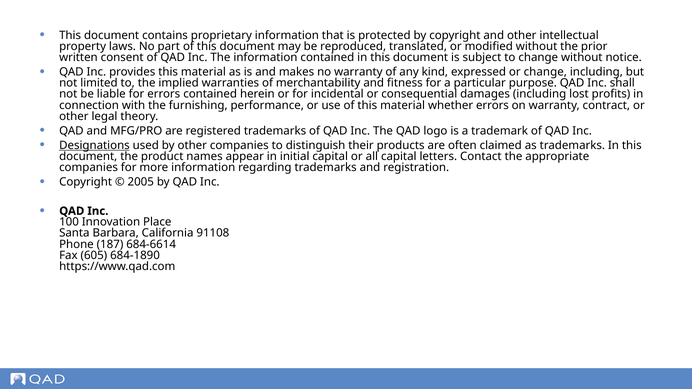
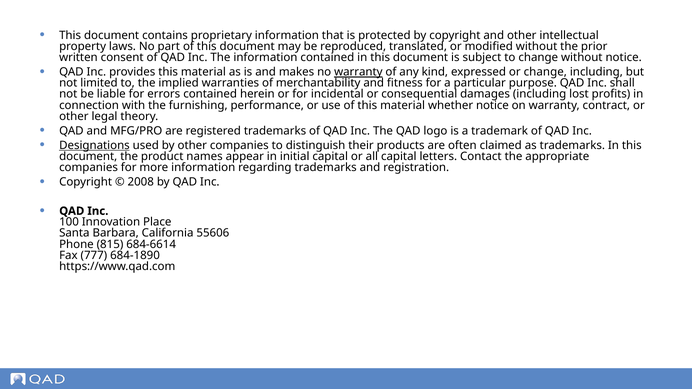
warranty at (358, 72) underline: none -> present
whether errors: errors -> notice
2005: 2005 -> 2008
91108: 91108 -> 55606
187: 187 -> 815
605: 605 -> 777
